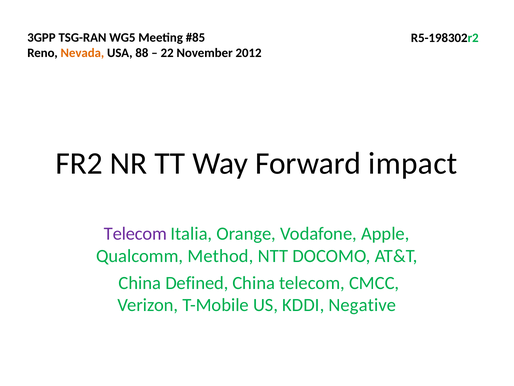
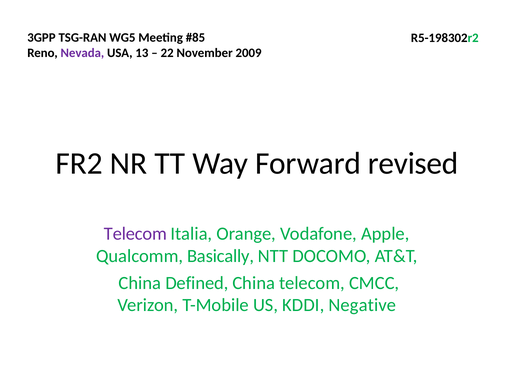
Nevada colour: orange -> purple
88: 88 -> 13
2012: 2012 -> 2009
impact: impact -> revised
Method: Method -> Basically
